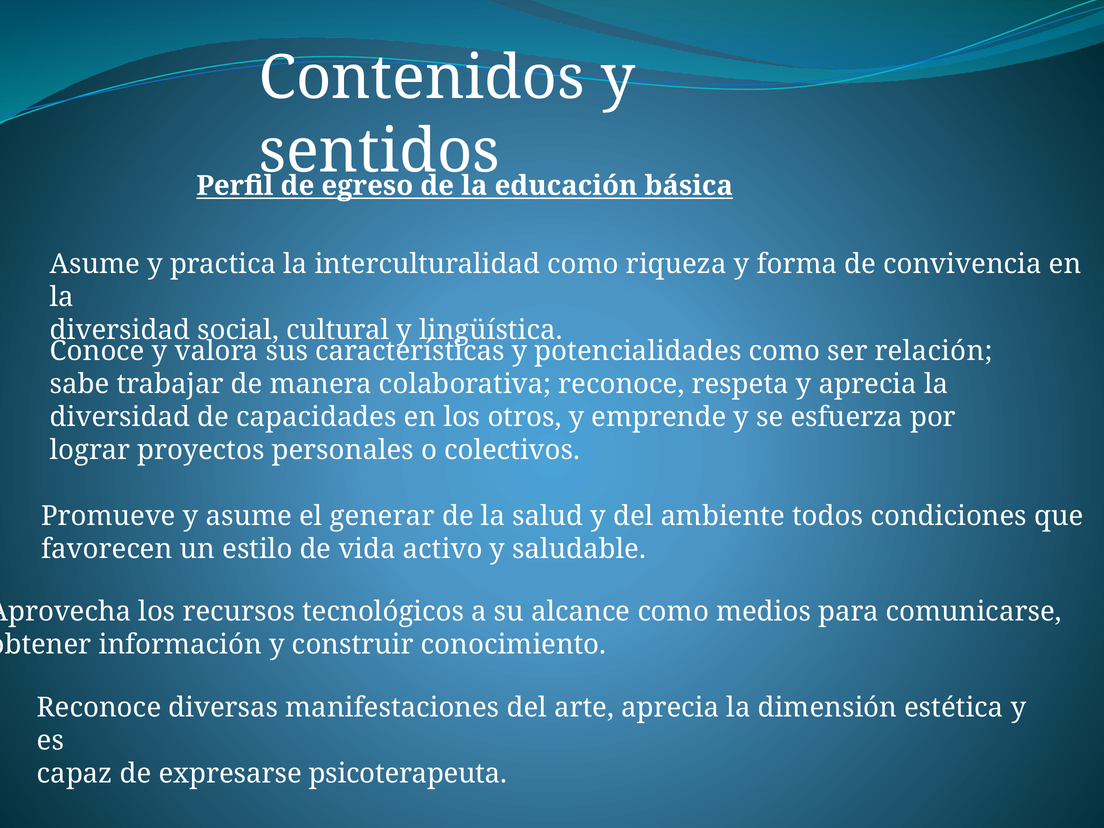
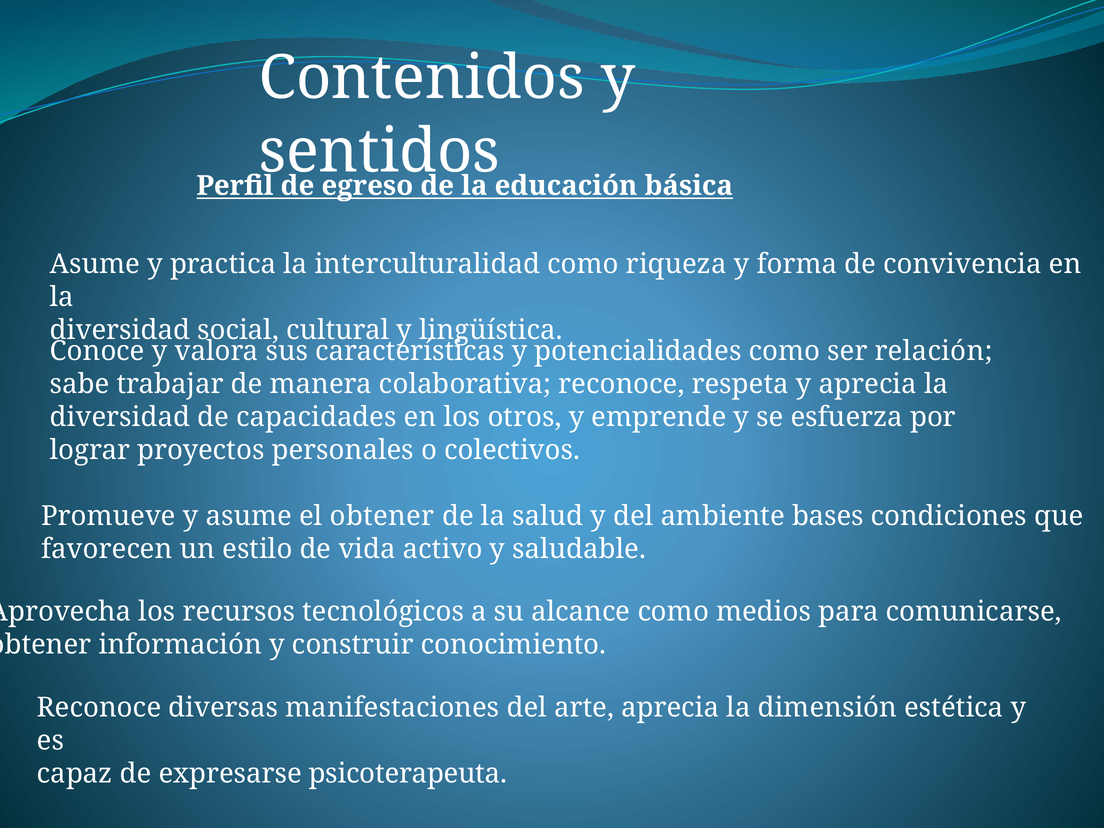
el generar: generar -> obtener
todos: todos -> bases
